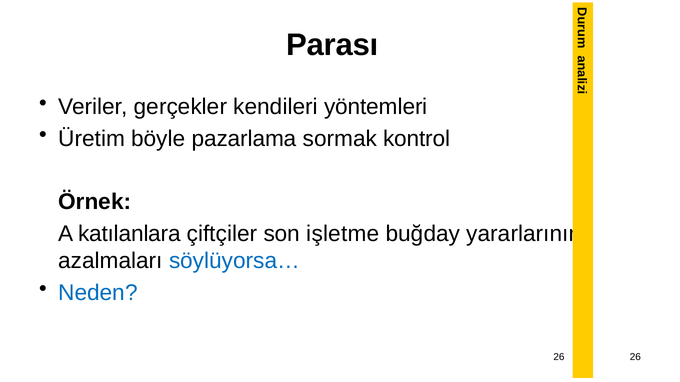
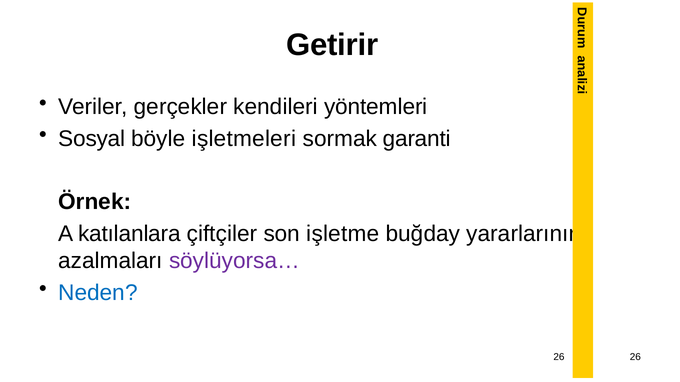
Parası: Parası -> Getirir
Üretim: Üretim -> Sosyal
pazarlama: pazarlama -> işletmeleri
kontrol: kontrol -> garanti
söylüyorsa… colour: blue -> purple
